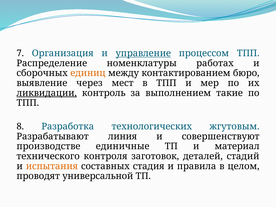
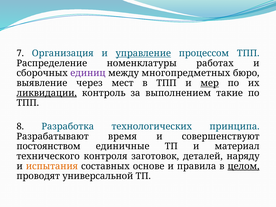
единиц colour: orange -> purple
контактированием: контактированием -> многопредметных
мер underline: none -> present
жгутовым: жгутовым -> принципа
линия: линия -> время
производстве: производстве -> постоянством
стадий: стадий -> наряду
стадия: стадия -> основе
целом underline: none -> present
